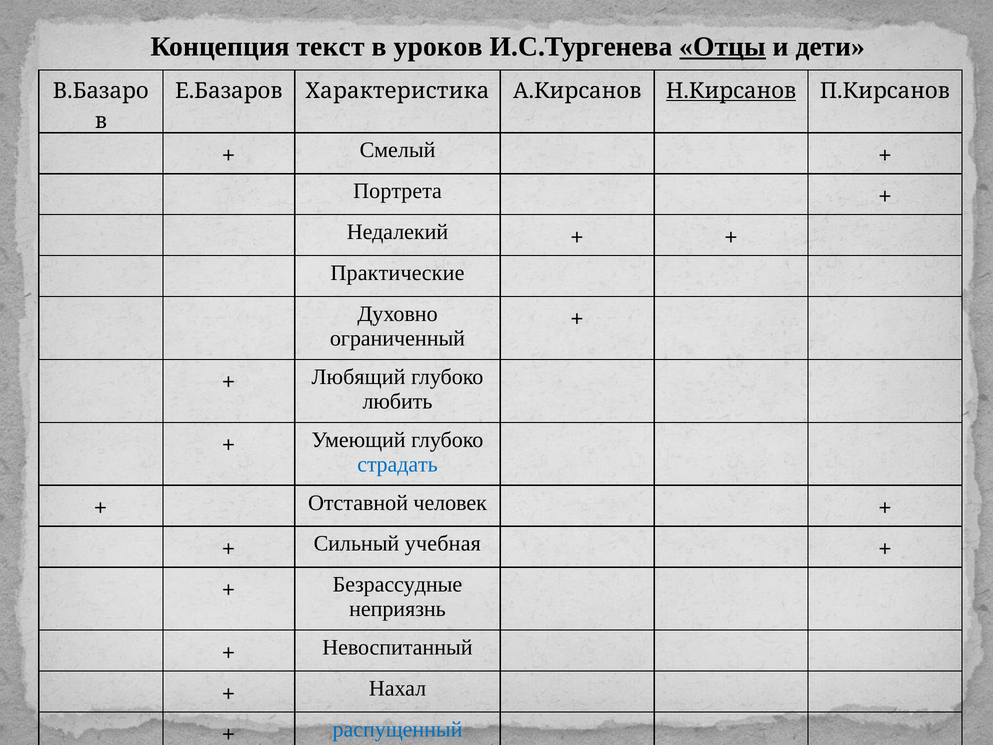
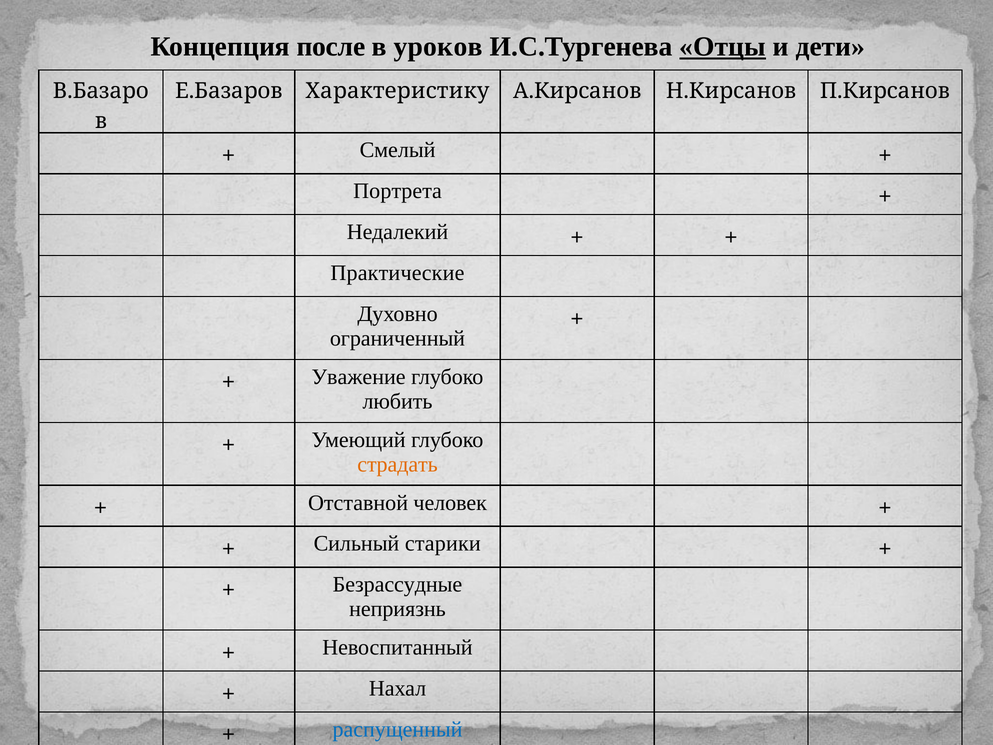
текст: текст -> после
Характеристика: Характеристика -> Характеристику
Н.Кирсанов underline: present -> none
Любящий: Любящий -> Уважение
страдать colour: blue -> orange
учебная: учебная -> старики
